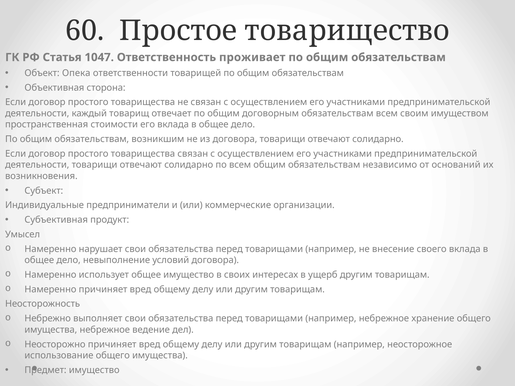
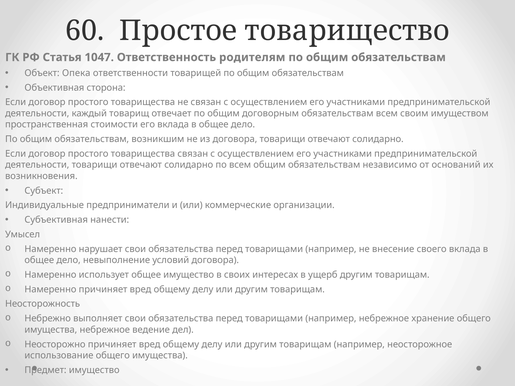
проживает: проживает -> родителям
продукт: продукт -> нанести
